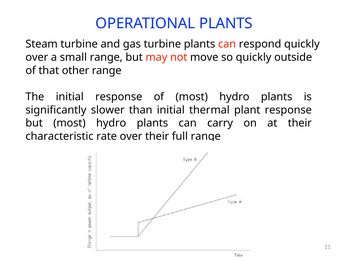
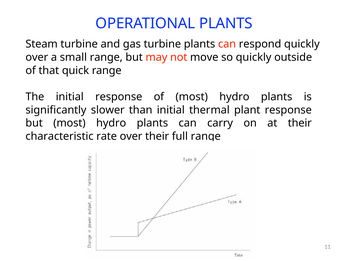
other: other -> quick
